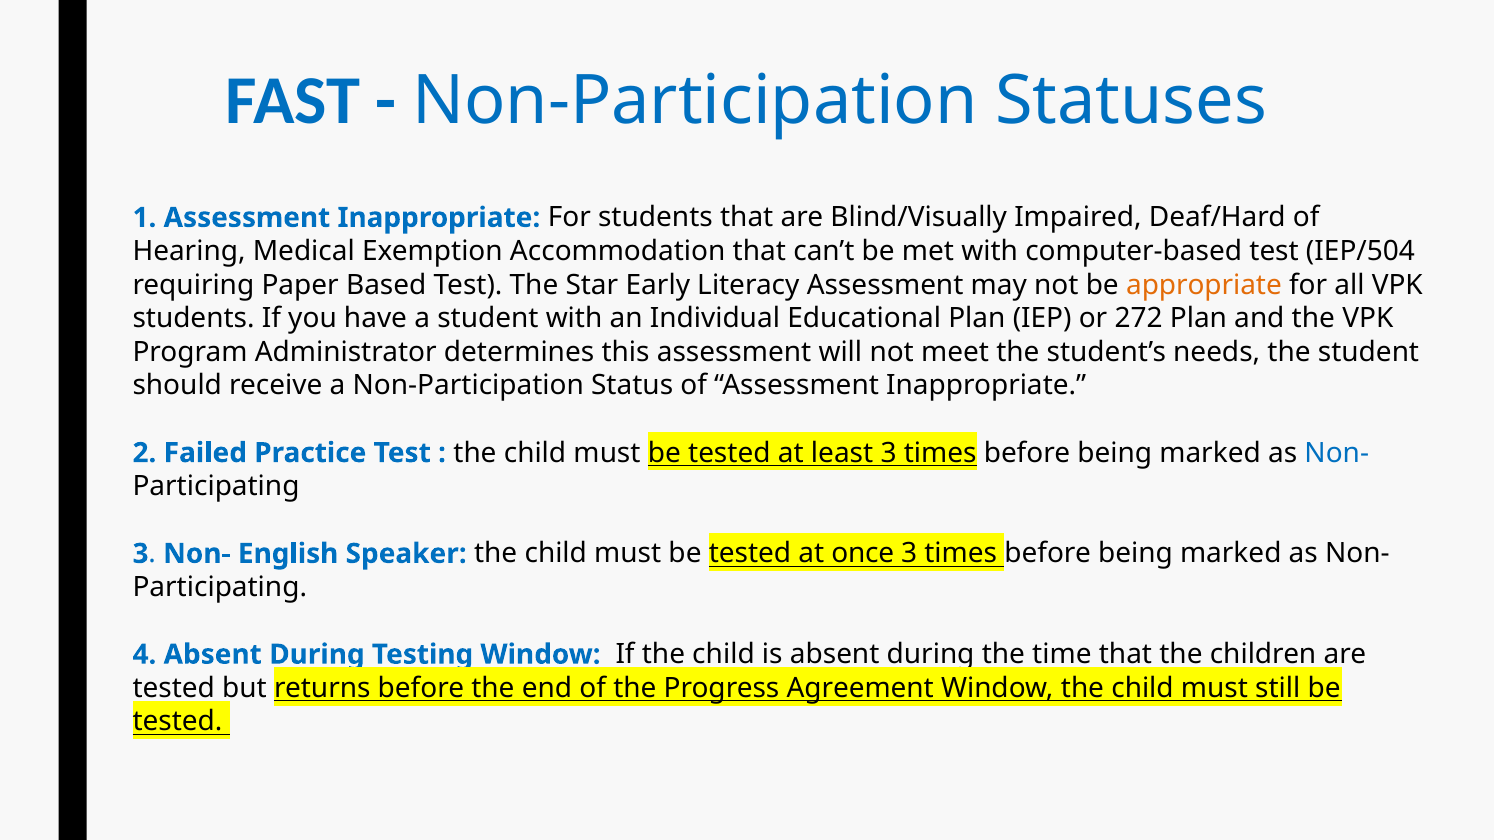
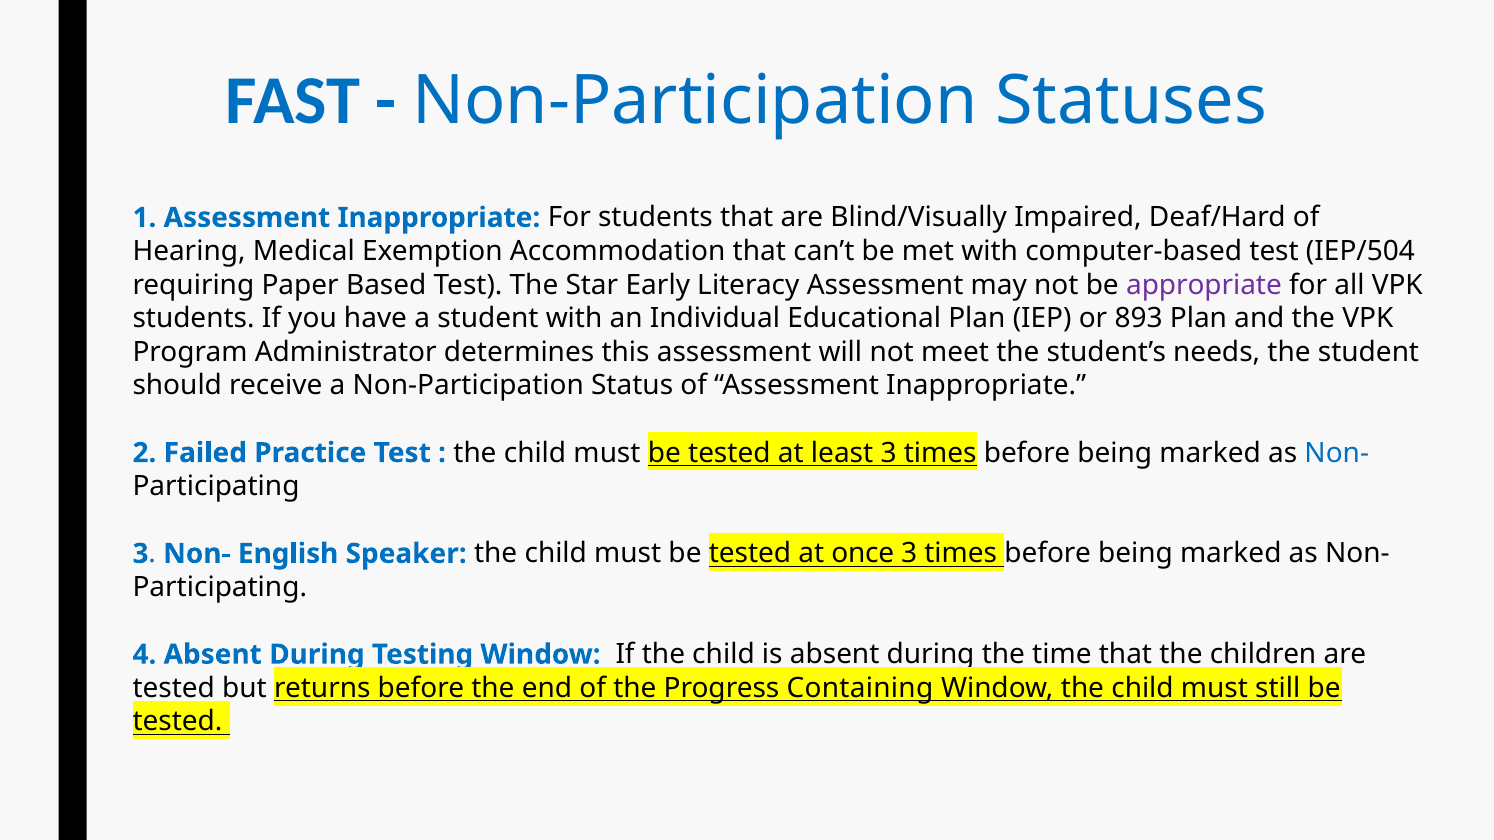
appropriate colour: orange -> purple
272: 272 -> 893
Agreement: Agreement -> Containing
